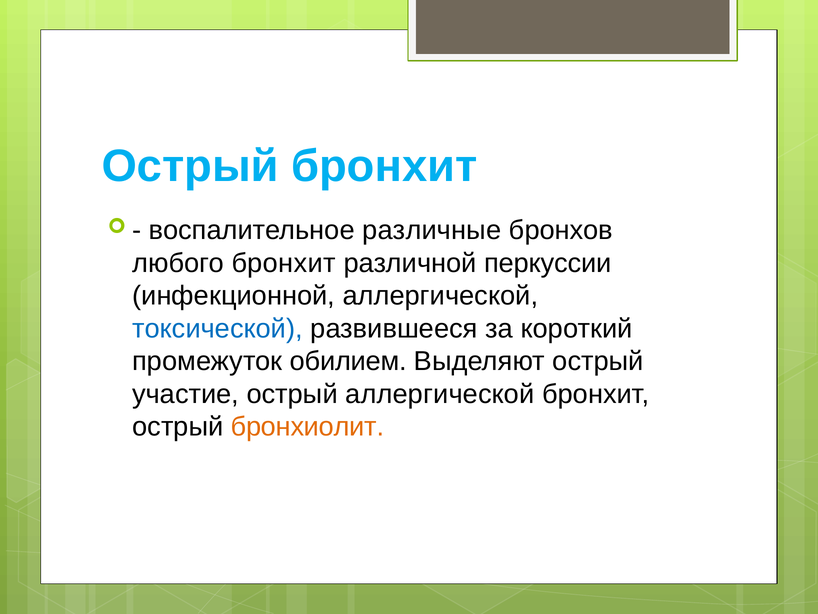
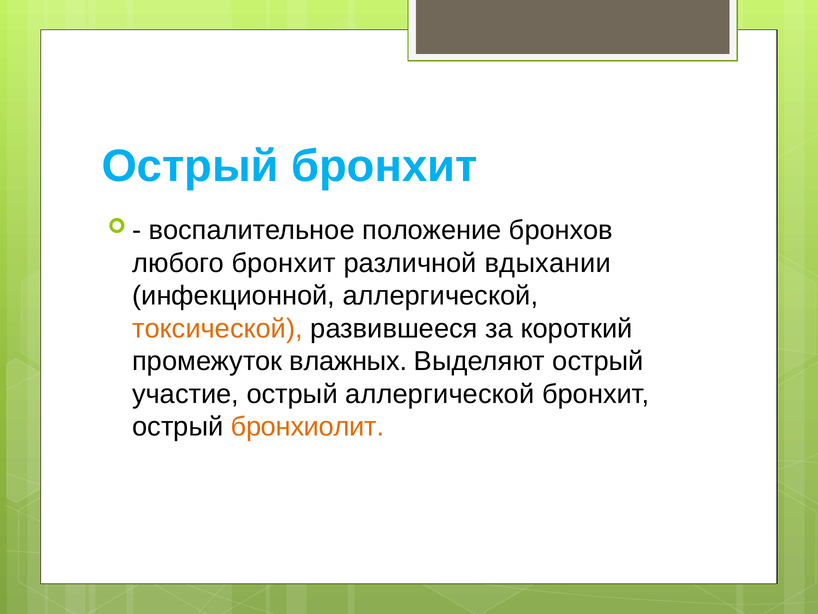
различные: различные -> положение
перкуссии: перкуссии -> вдыхании
токсической colour: blue -> orange
обилием: обилием -> влажных
